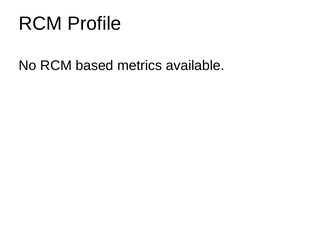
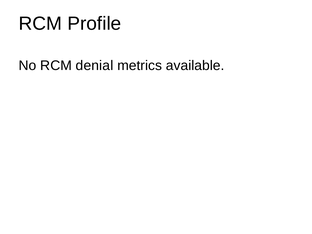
based: based -> denial
